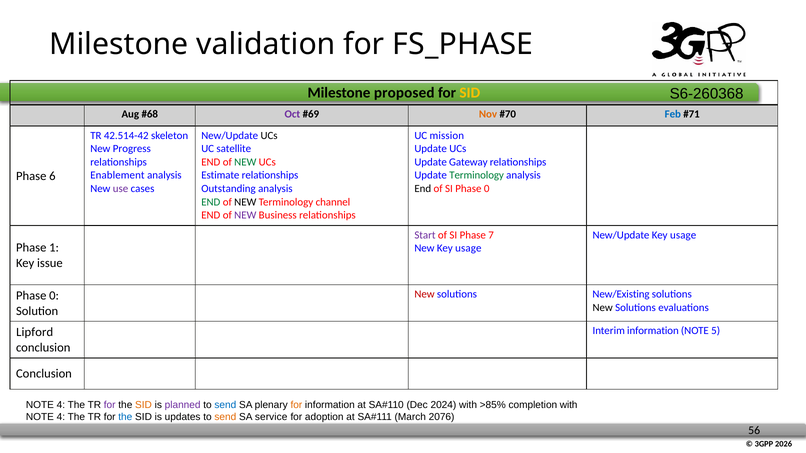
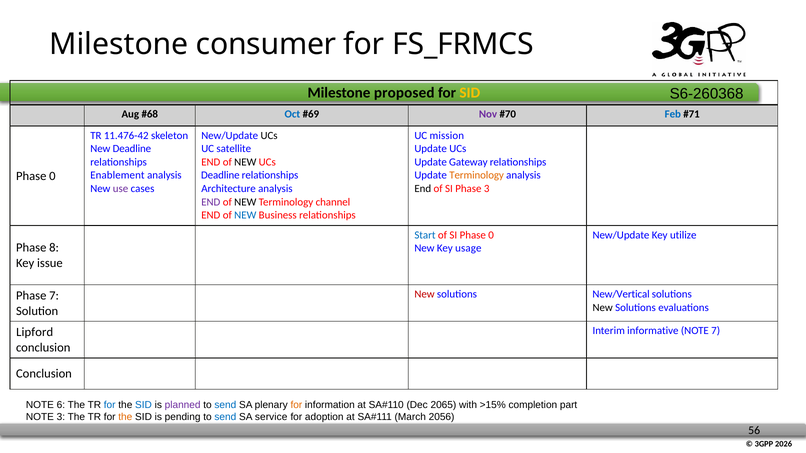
validation: validation -> consumer
FS_PHASE: FS_PHASE -> FS_FRMCS
Oct colour: purple -> blue
Nov colour: orange -> purple
42.514-42: 42.514-42 -> 11.476-42
New Progress: Progress -> Deadline
NEW at (245, 162) colour: green -> black
6 at (52, 176): 6 -> 0
Estimate at (220, 175): Estimate -> Deadline
Terminology at (477, 175) colour: green -> orange
Outstanding: Outstanding -> Architecture
SI Phase 0: 0 -> 3
END at (211, 202) colour: green -> purple
NEW at (245, 215) colour: purple -> blue
Start colour: purple -> blue
SI Phase 7: 7 -> 0
New/Update Key usage: usage -> utilize
1: 1 -> 8
New/Existing: New/Existing -> New/Vertical
0 at (54, 296): 0 -> 7
Interim information: information -> informative
NOTE 5: 5 -> 7
4 at (61, 405): 4 -> 6
for at (110, 405) colour: purple -> blue
SID at (143, 405) colour: orange -> blue
2024: 2024 -> 2065
>85%: >85% -> >15%
completion with: with -> part
4 at (61, 417): 4 -> 3
the at (125, 417) colour: blue -> orange
updates: updates -> pending
send at (225, 417) colour: orange -> blue
2076: 2076 -> 2056
